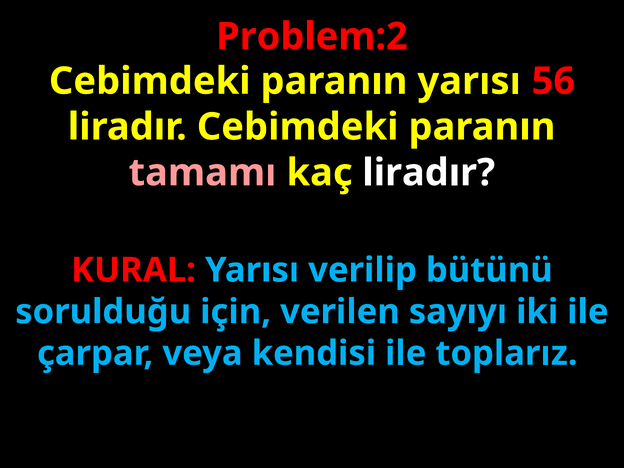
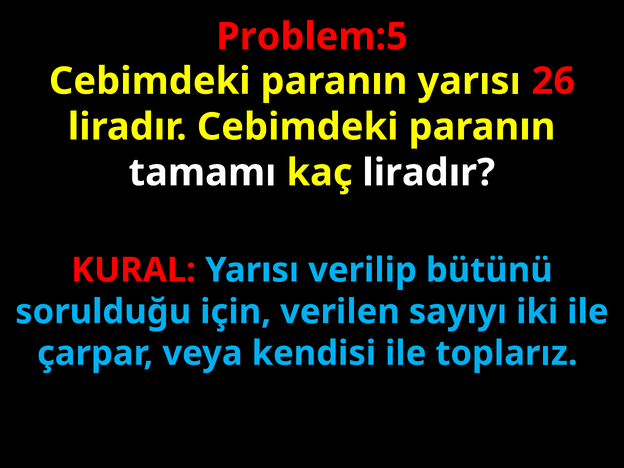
Problem:2: Problem:2 -> Problem:5
56: 56 -> 26
tamamı colour: pink -> white
